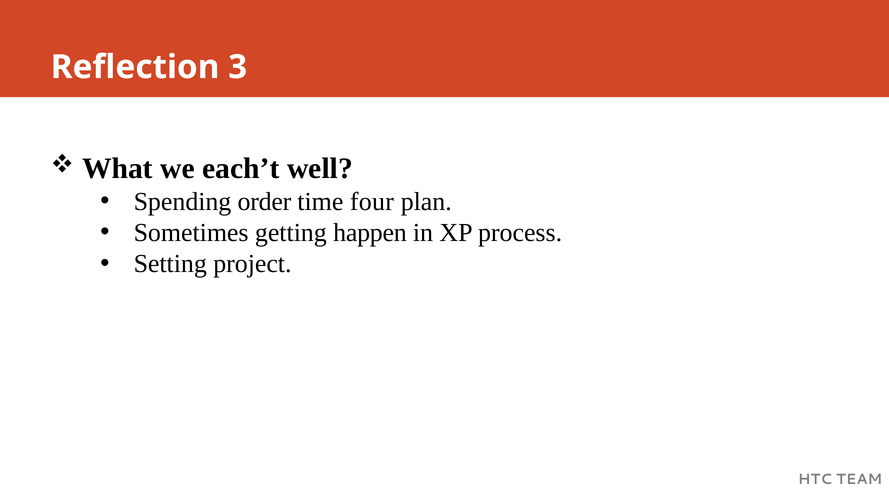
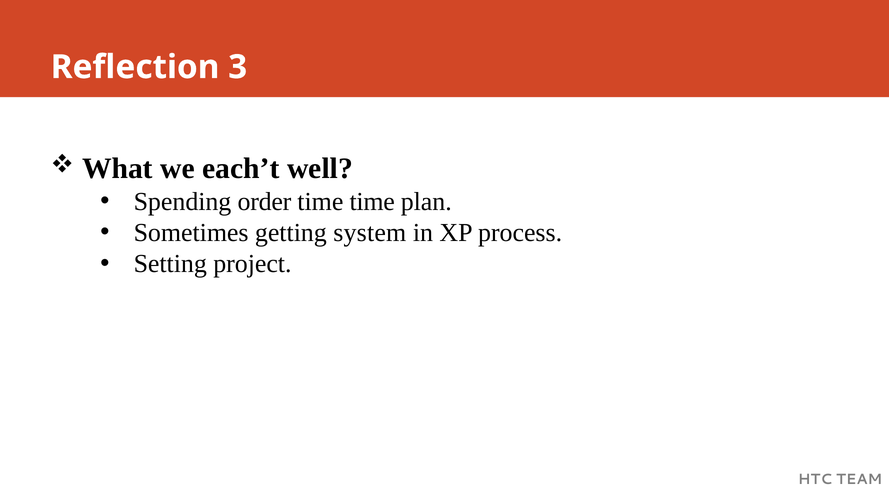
time four: four -> time
happen: happen -> system
